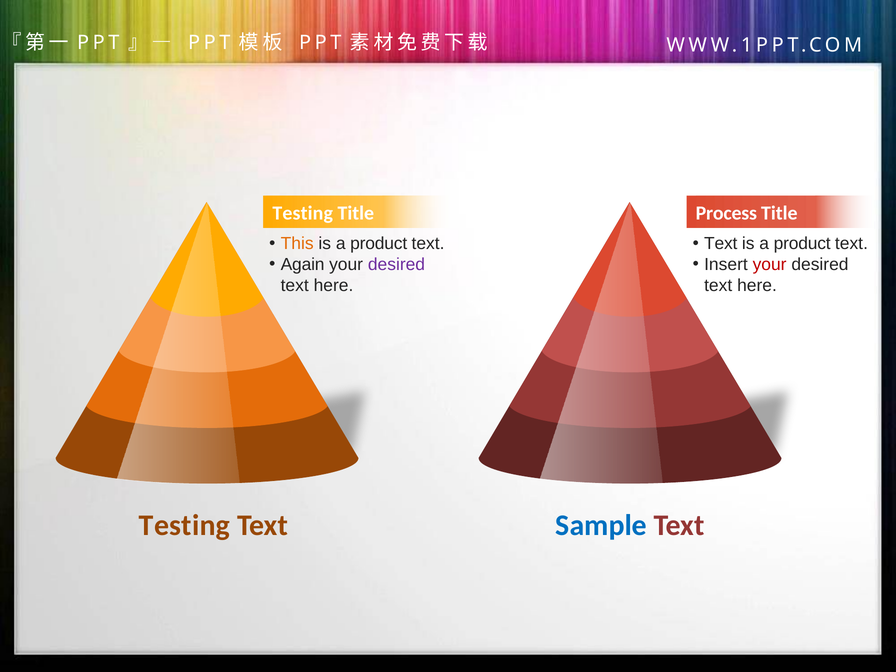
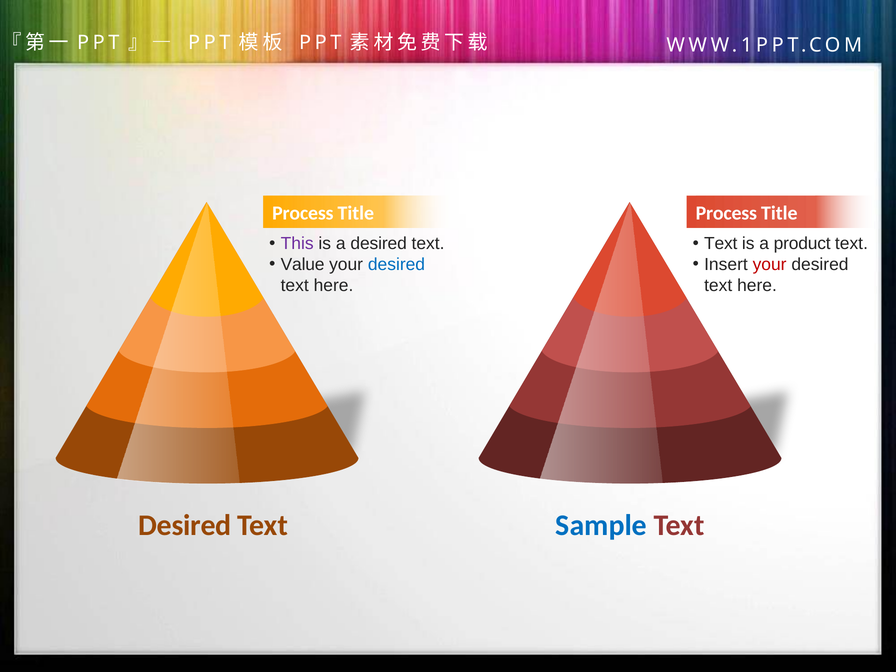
Testing at (303, 213): Testing -> Process
This colour: orange -> purple
product at (379, 244): product -> desired
Again: Again -> Value
desired at (396, 265) colour: purple -> blue
Testing at (185, 526): Testing -> Desired
